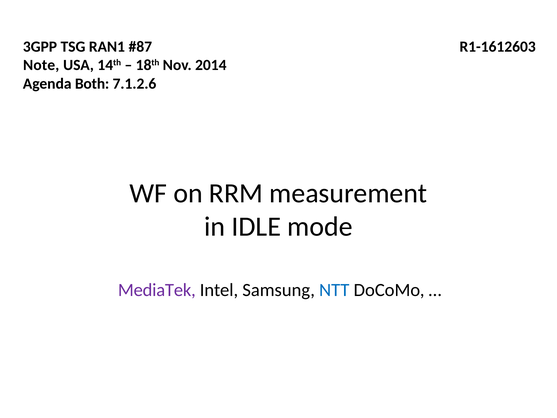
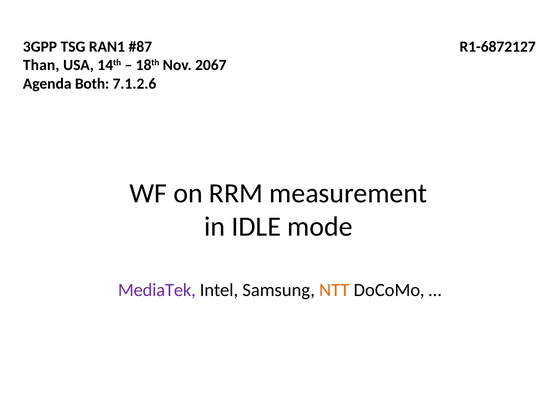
R1-1612603: R1-1612603 -> R1-6872127
Note: Note -> Than
2014: 2014 -> 2067
NTT colour: blue -> orange
